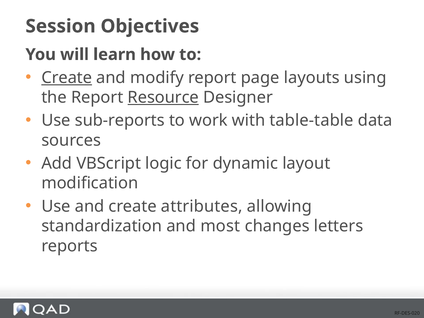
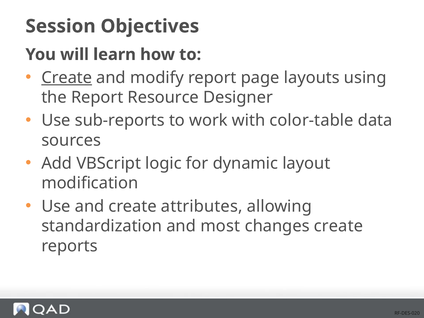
Resource underline: present -> none
table-table: table-table -> color-table
changes letters: letters -> create
